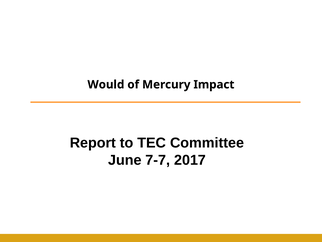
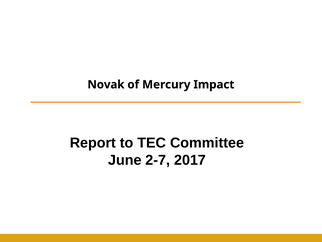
Would: Would -> Novak
7-7: 7-7 -> 2-7
